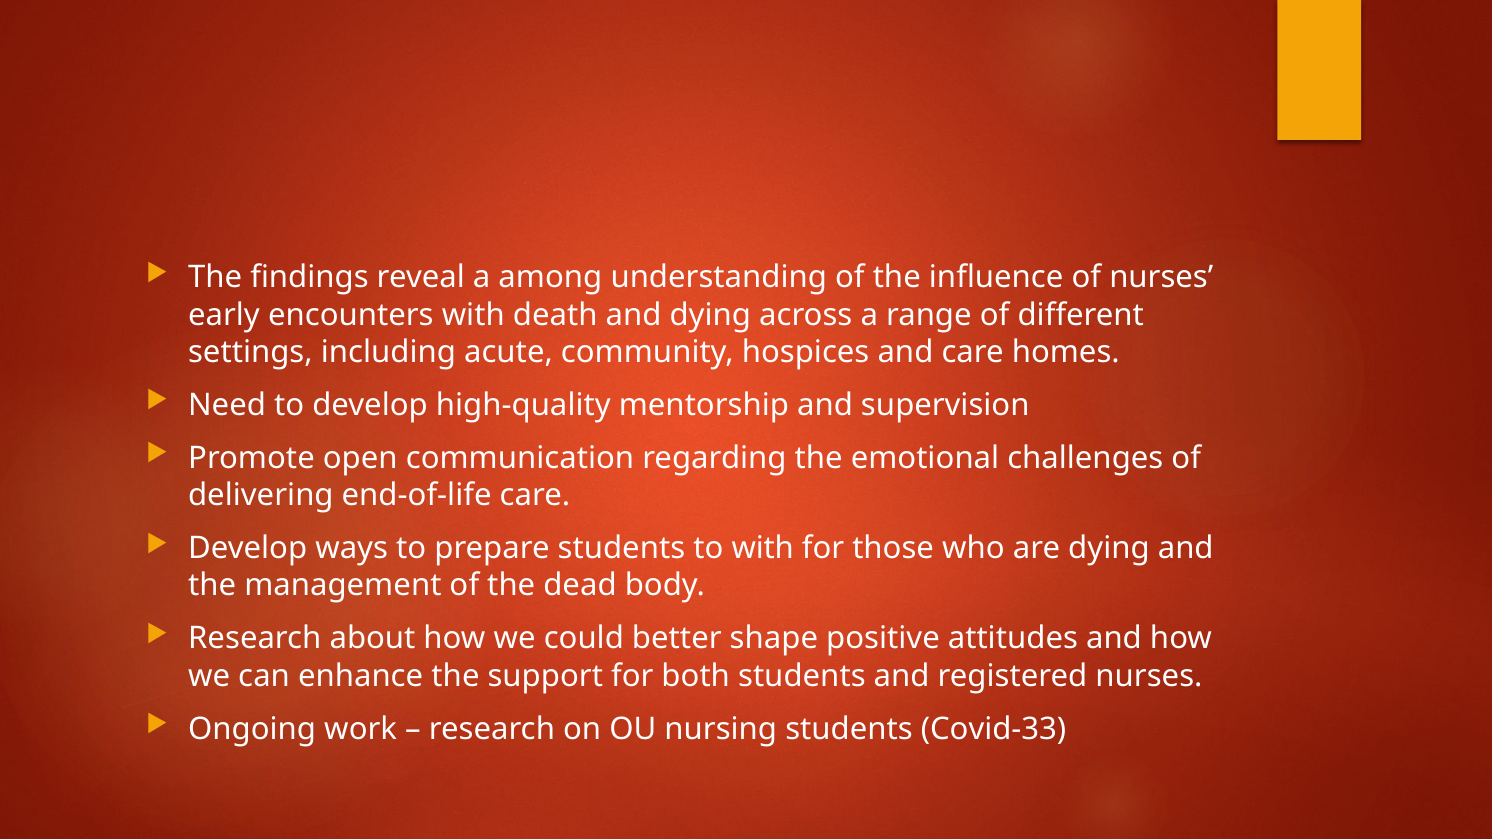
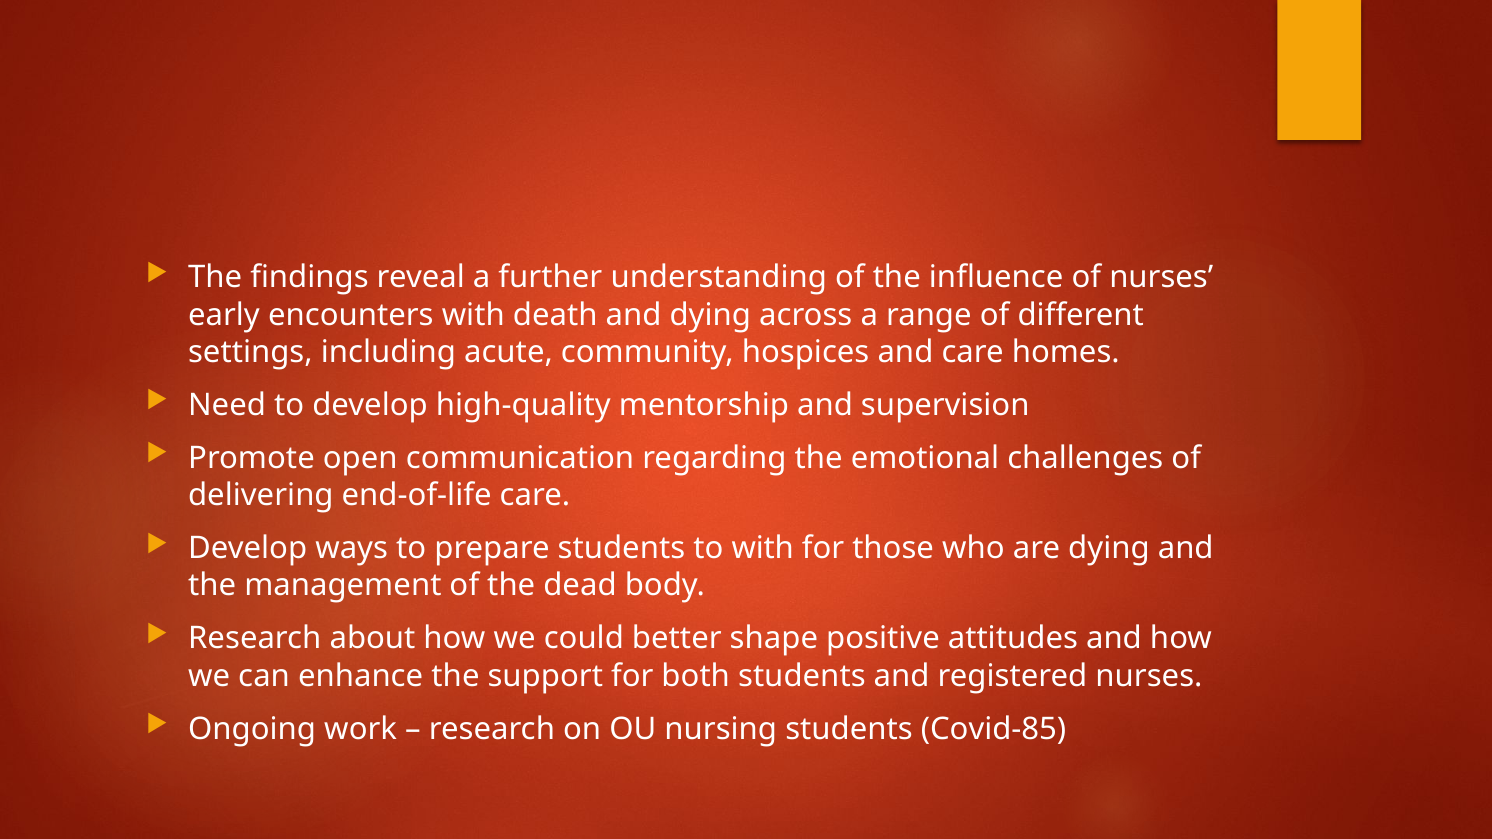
among: among -> further
Covid-33: Covid-33 -> Covid-85
